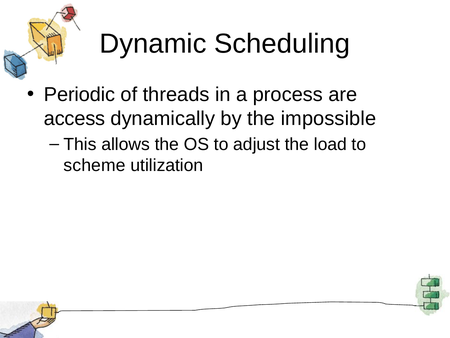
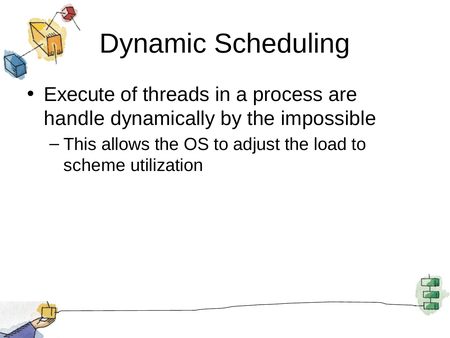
Periodic: Periodic -> Execute
access: access -> handle
